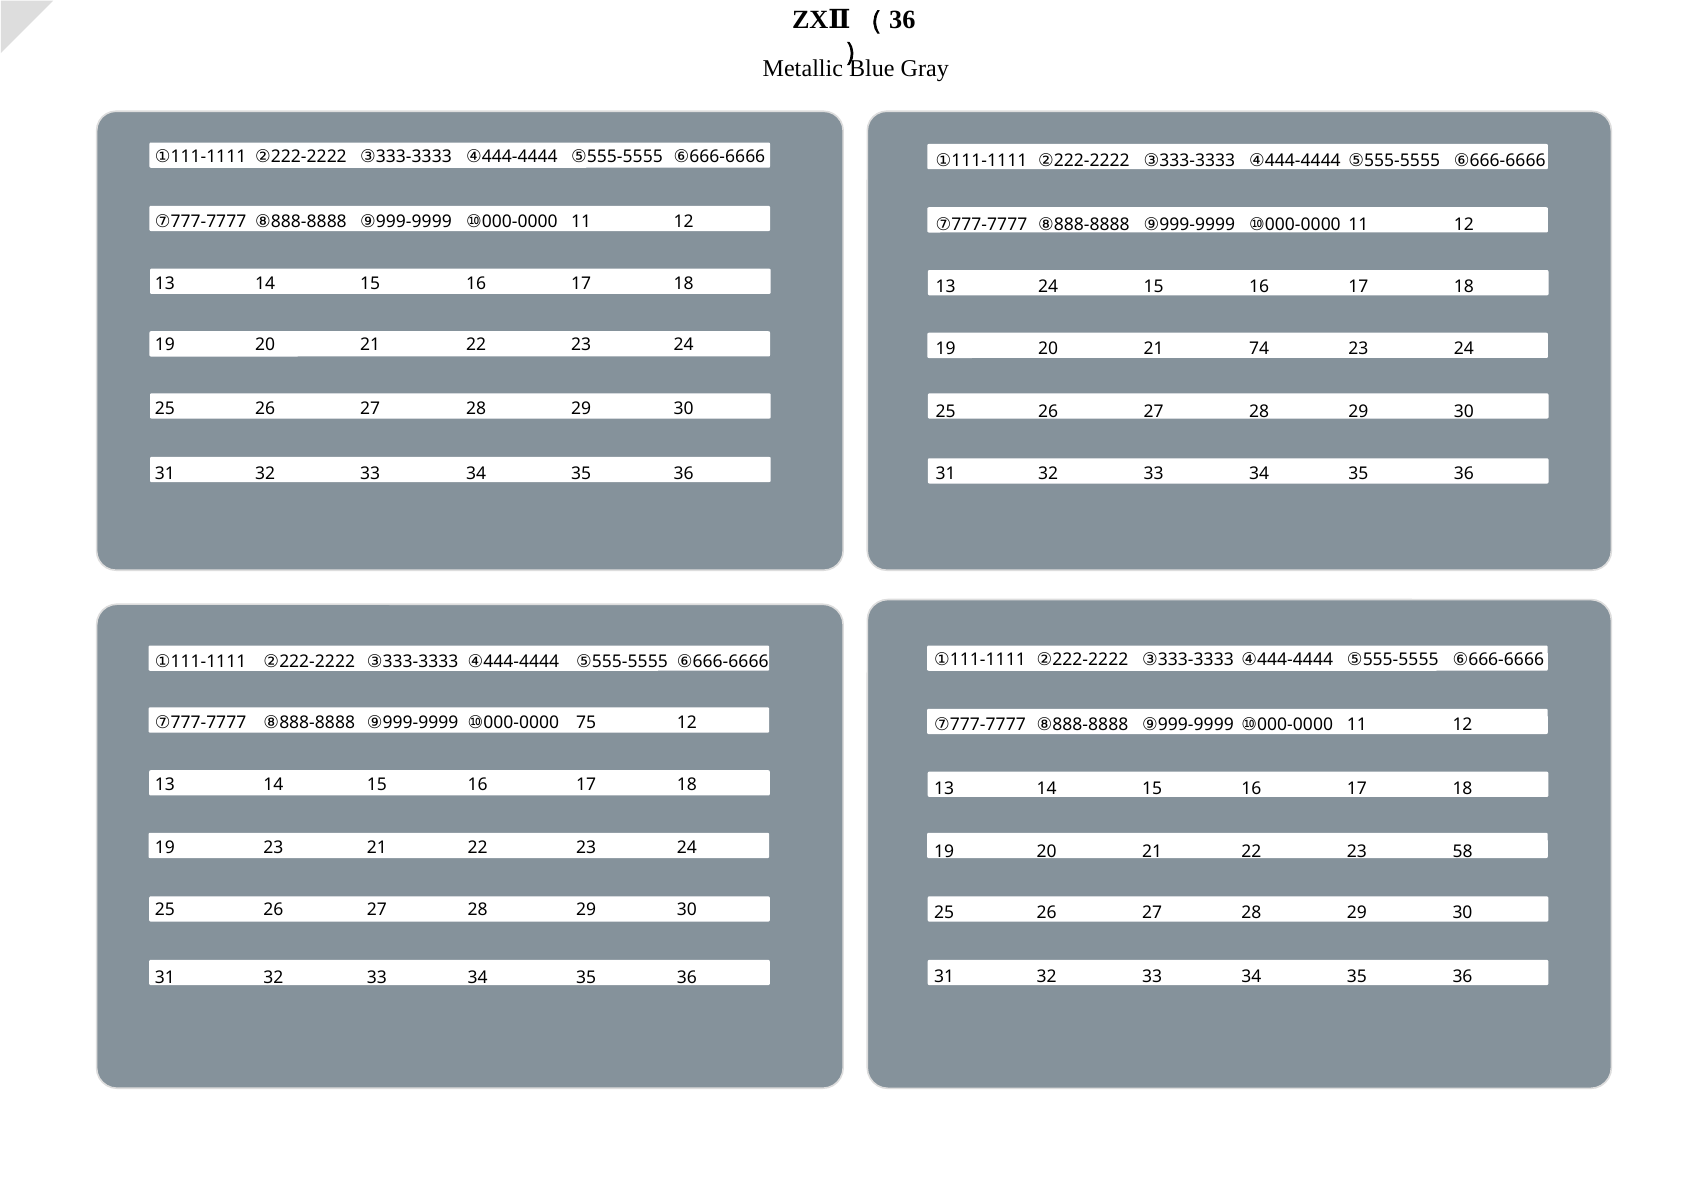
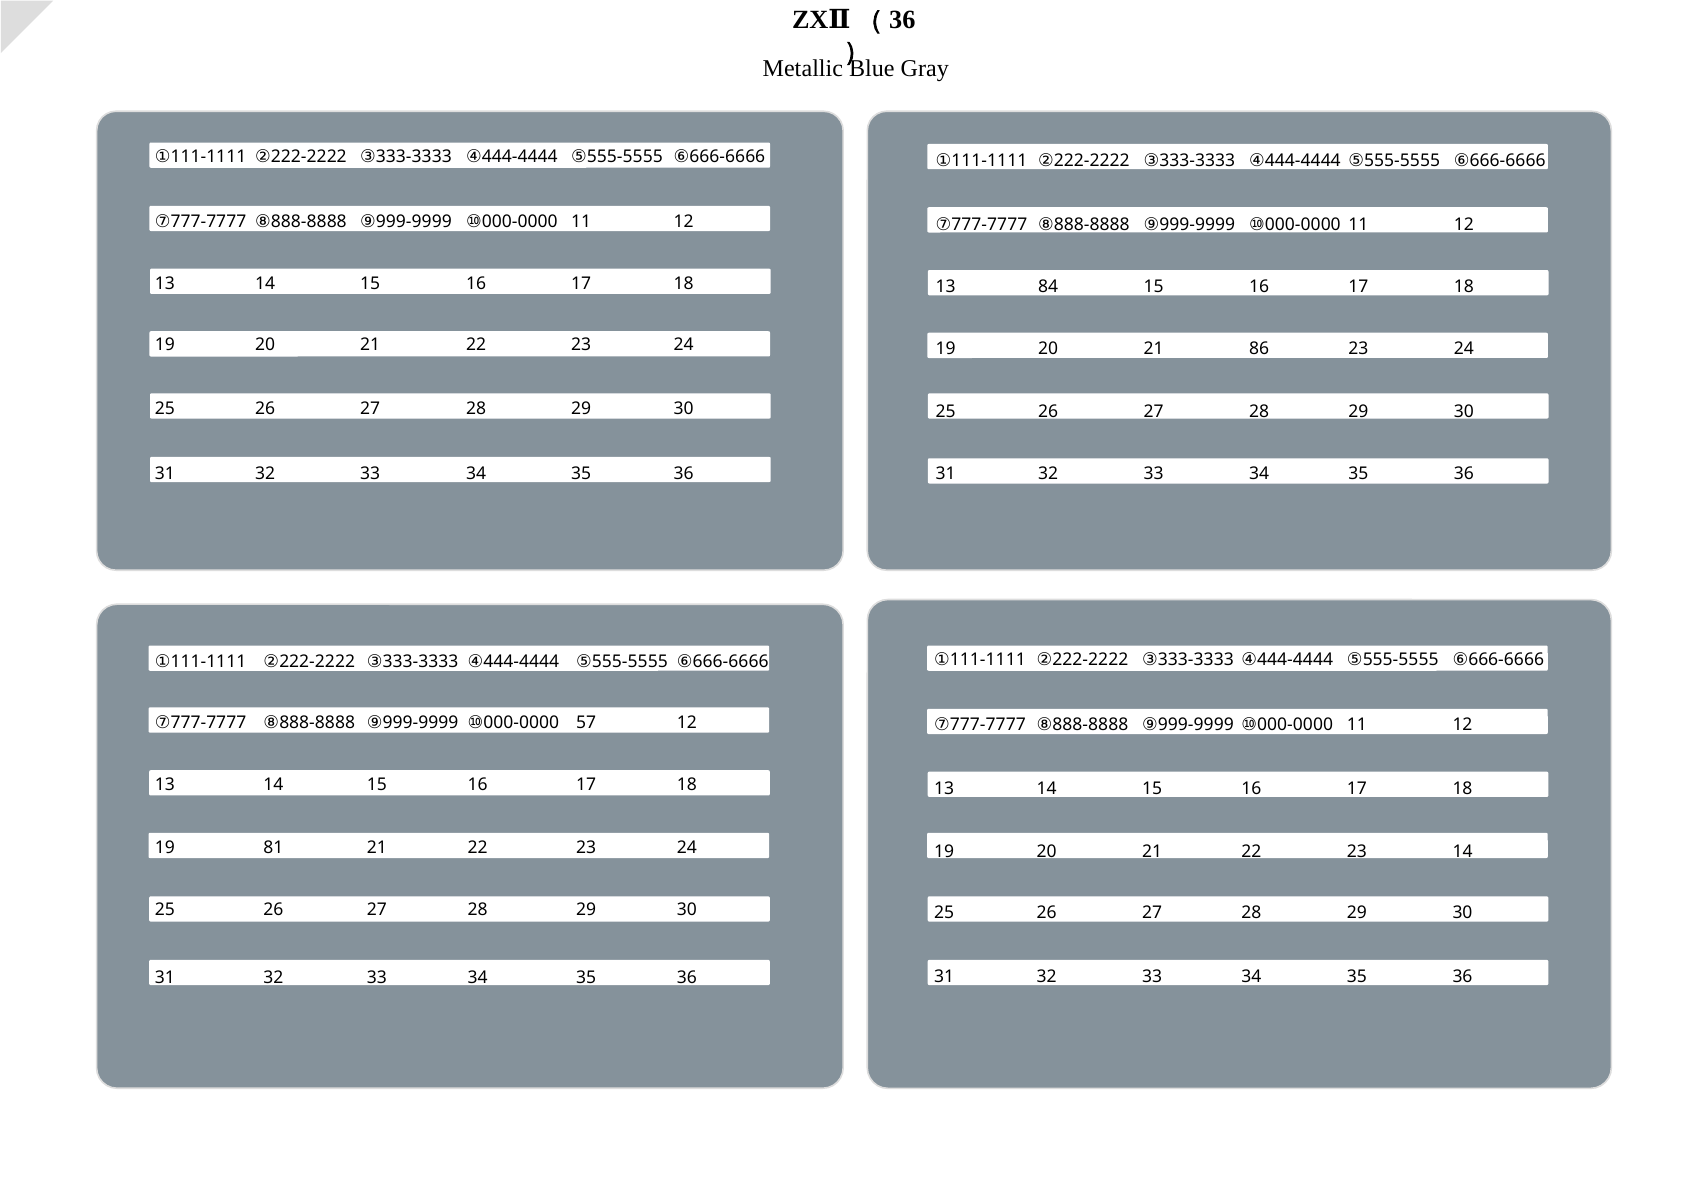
13 24: 24 -> 84
74: 74 -> 86
75: 75 -> 57
19 23: 23 -> 81
23 58: 58 -> 14
